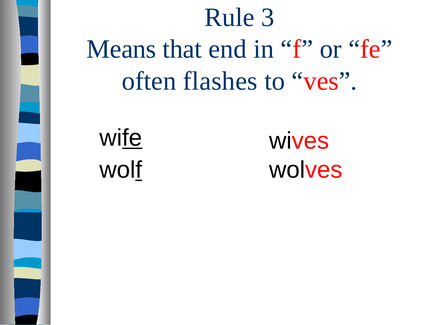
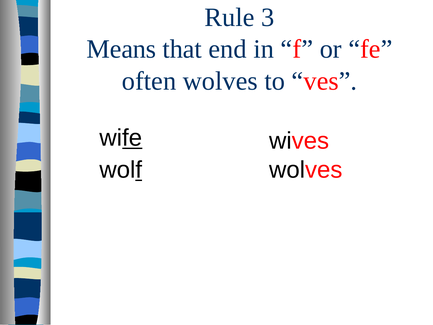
often flashes: flashes -> wolves
